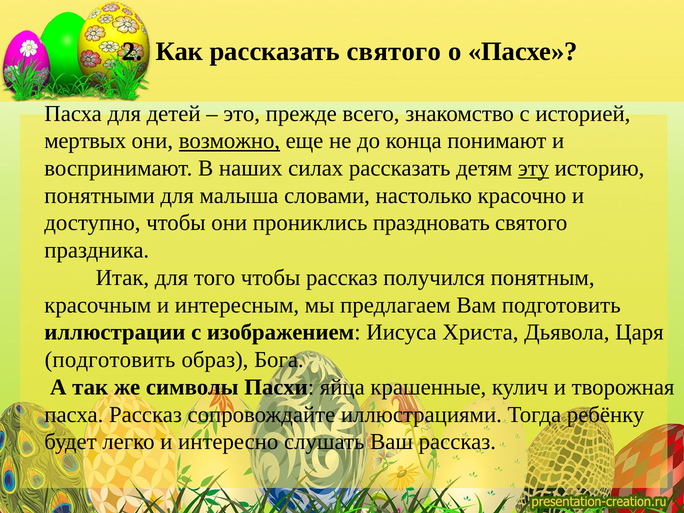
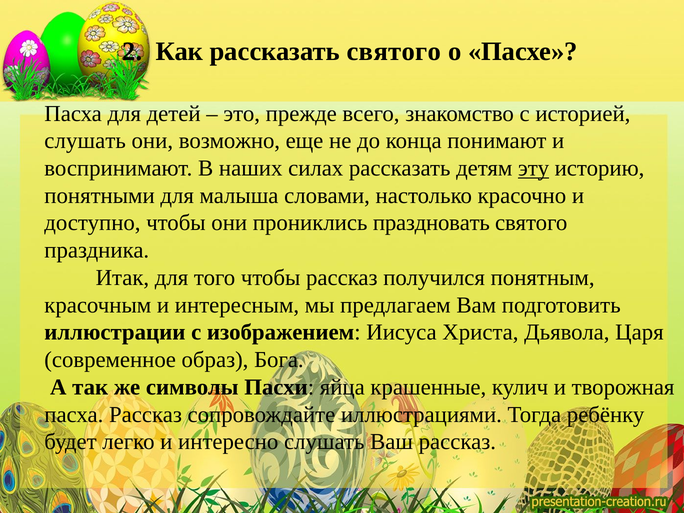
мертвых at (85, 141): мертвых -> слушать
возможно underline: present -> none
подготовить at (110, 360): подготовить -> современное
